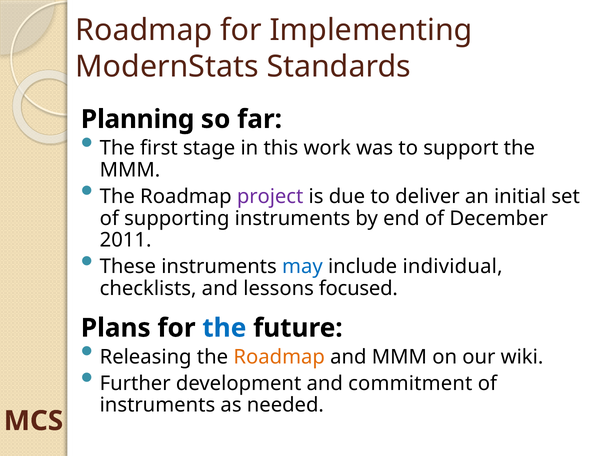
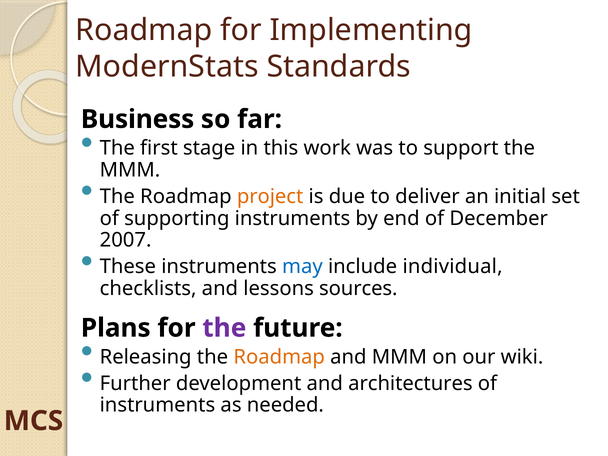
Planning: Planning -> Business
project colour: purple -> orange
2011: 2011 -> 2007
focused: focused -> sources
the at (224, 328) colour: blue -> purple
commitment: commitment -> architectures
